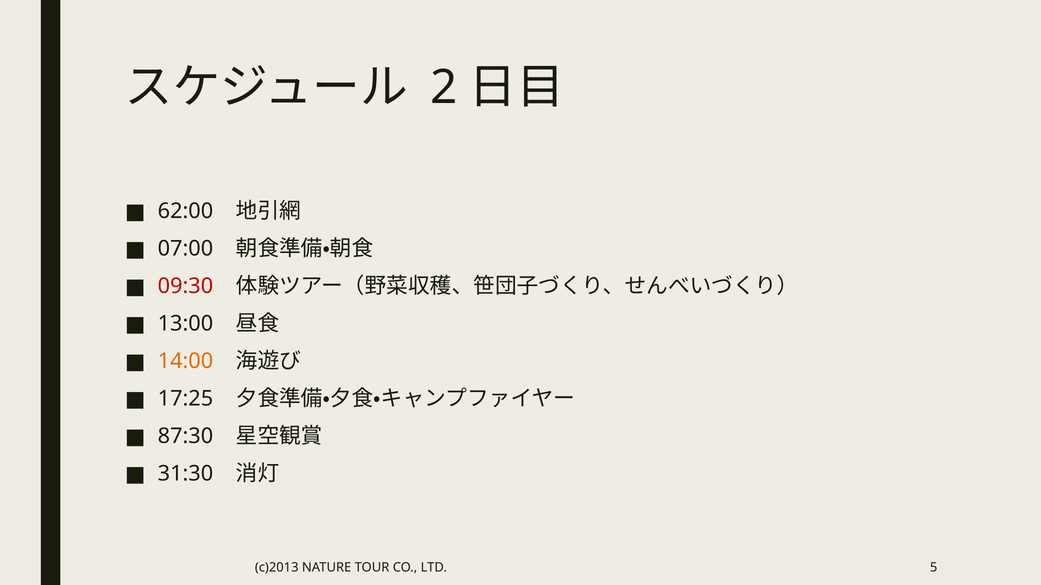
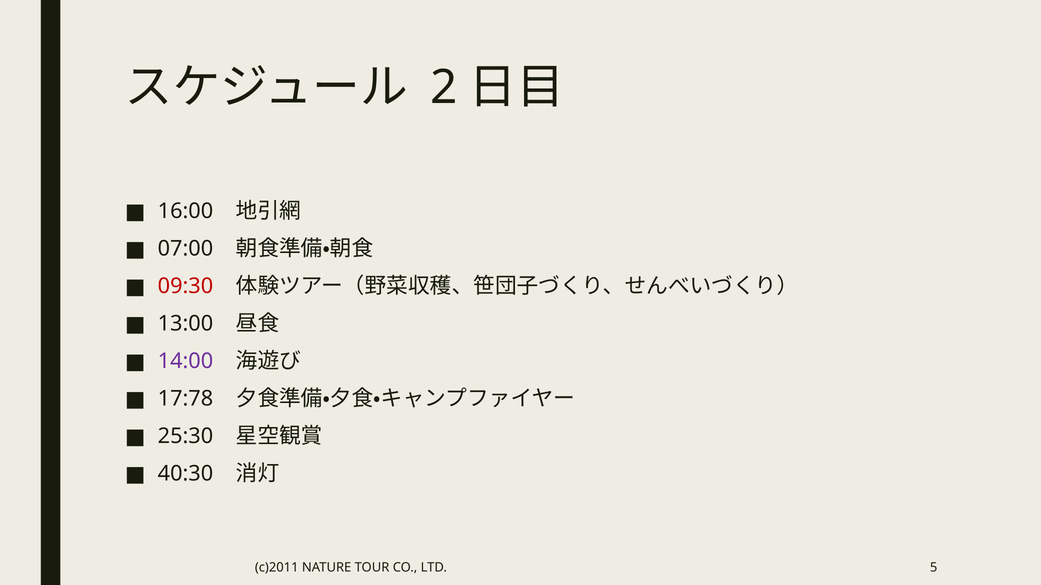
62:00: 62:00 -> 16:00
14:00 colour: orange -> purple
17:25: 17:25 -> 17:78
87:30: 87:30 -> 25:30
31:30: 31:30 -> 40:30
c)2013: c)2013 -> c)2011
